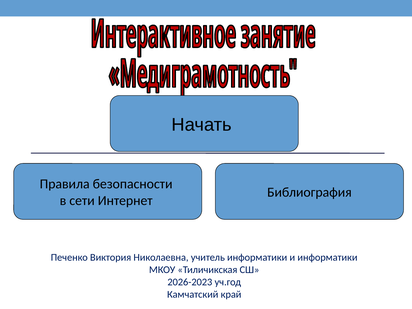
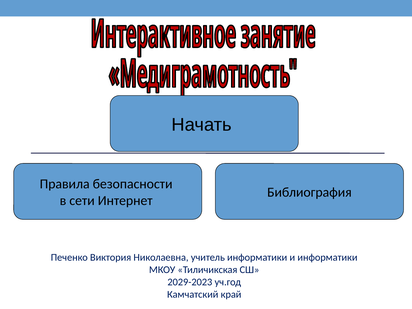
2026-2023: 2026-2023 -> 2029-2023
